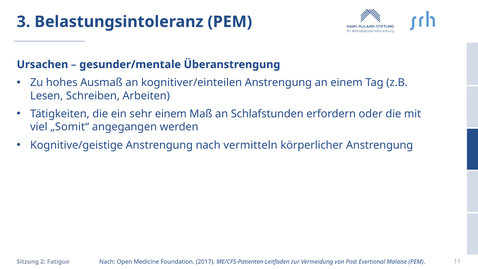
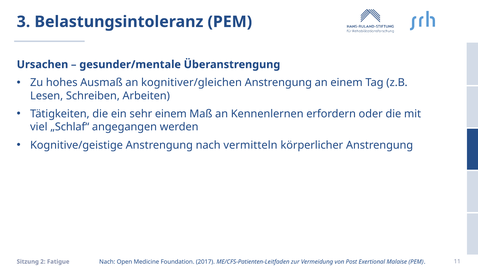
kognitiver/einteilen: kognitiver/einteilen -> kognitiver/gleichen
Schlafstunden: Schlafstunden -> Kennenlernen
„Somit“: „Somit“ -> „Schlaf“
